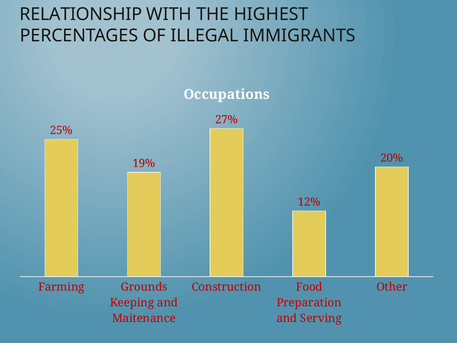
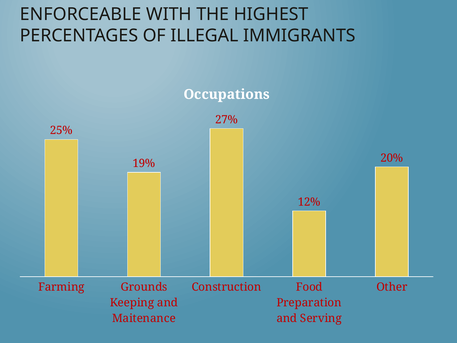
RELATIONSHIP: RELATIONSHIP -> ENFORCEABLE
